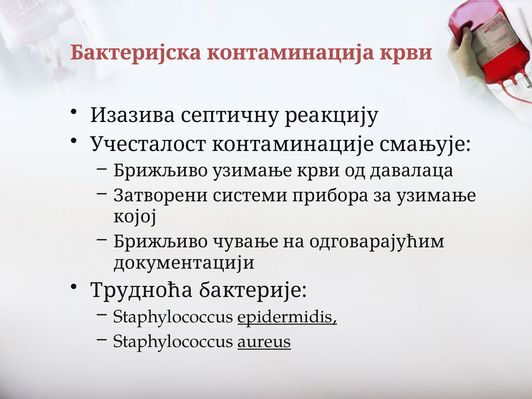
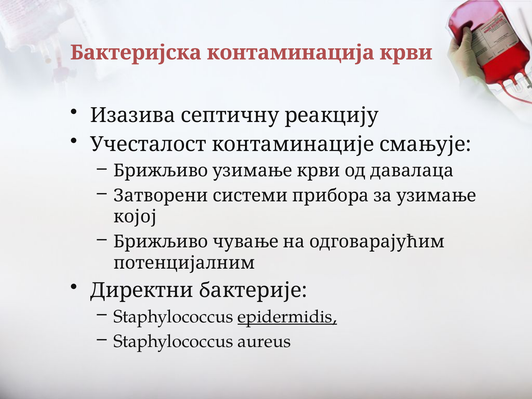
документацији: документацији -> потенцијалним
Трудноћа: Трудноћа -> Директни
aureus underline: present -> none
